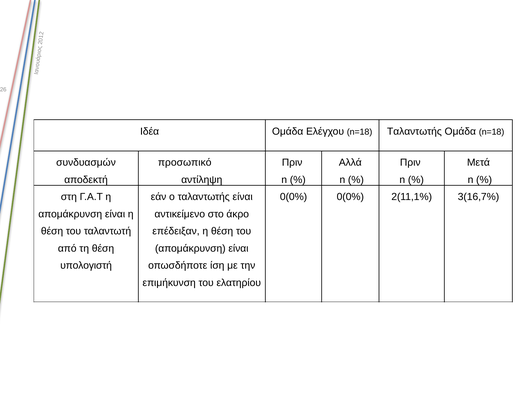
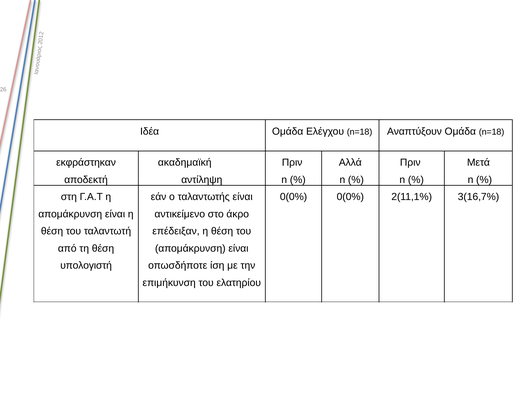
n=18 Ταλαντωτής: Ταλαντωτής -> Αναπτύξουν
συνδυασμών: συνδυασμών -> εκφράστηκαν
προσωπικό: προσωπικό -> ακαδημαϊκή
